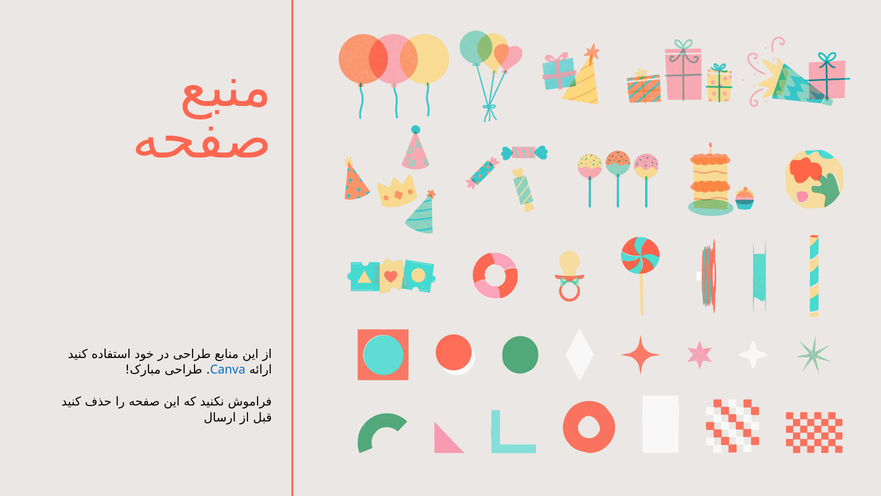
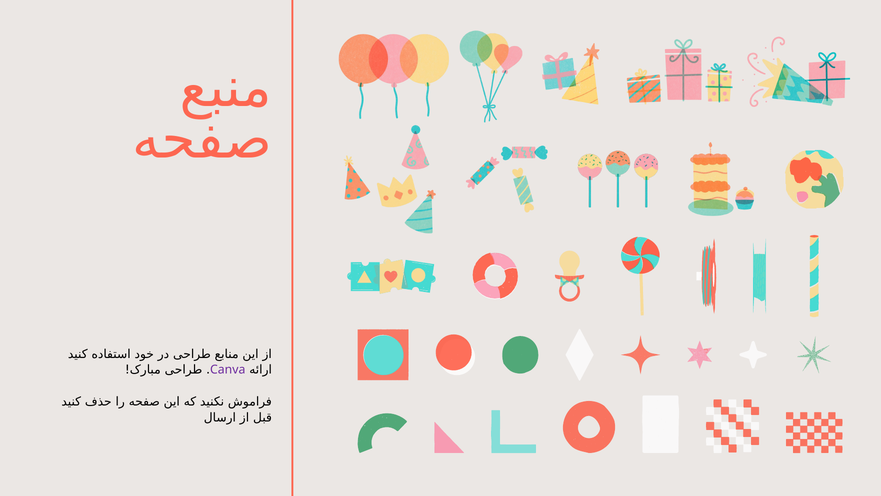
Canva colour: blue -> purple
